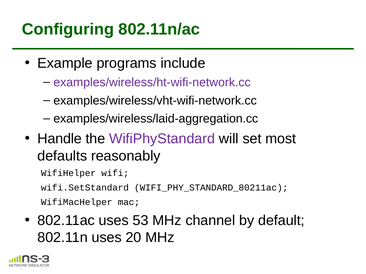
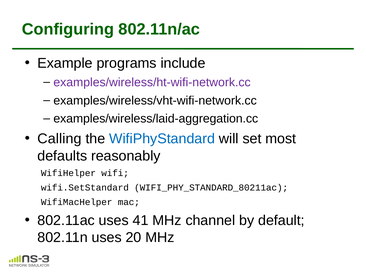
Handle: Handle -> Calling
WifiPhyStandard colour: purple -> blue
53: 53 -> 41
